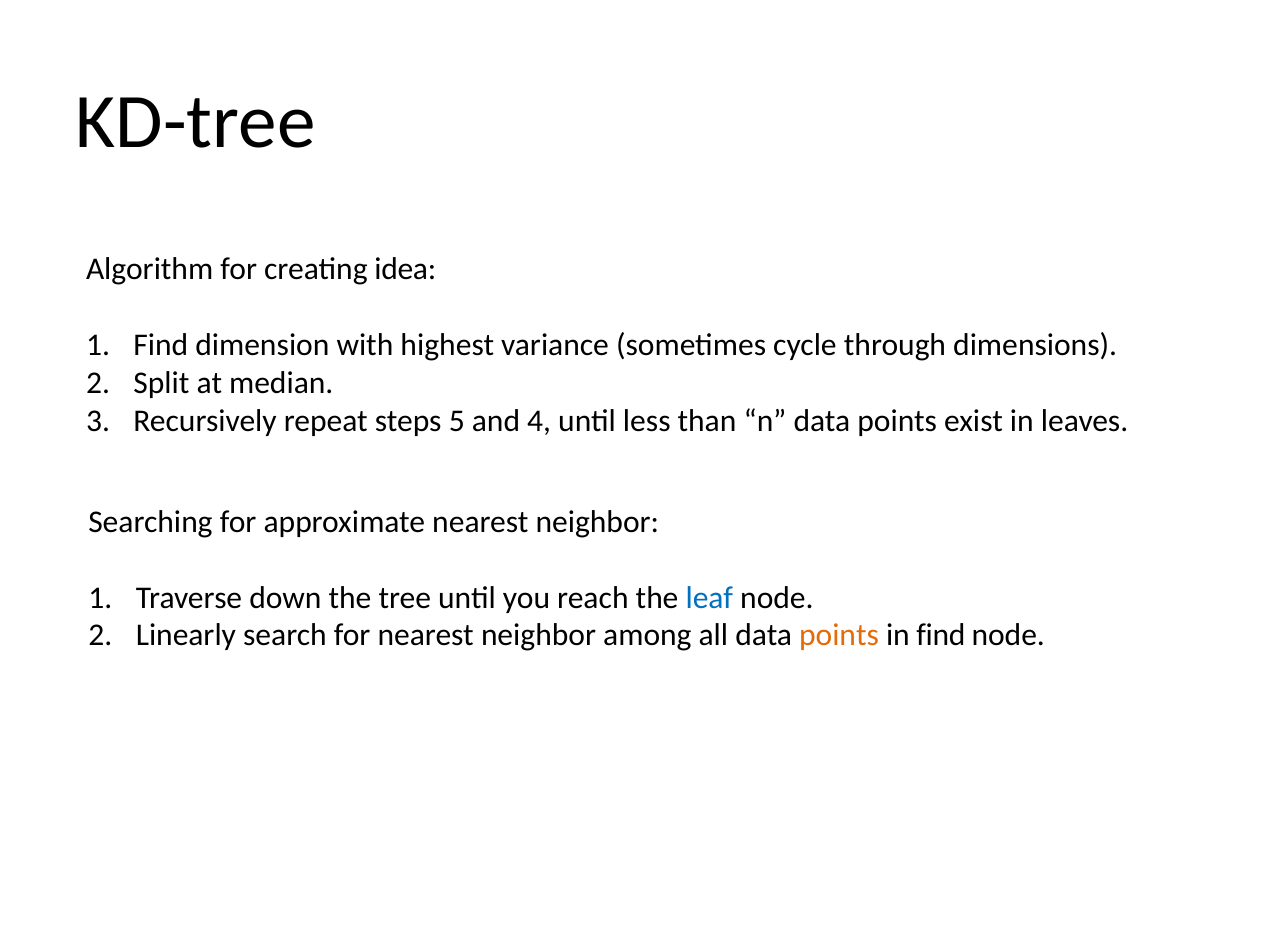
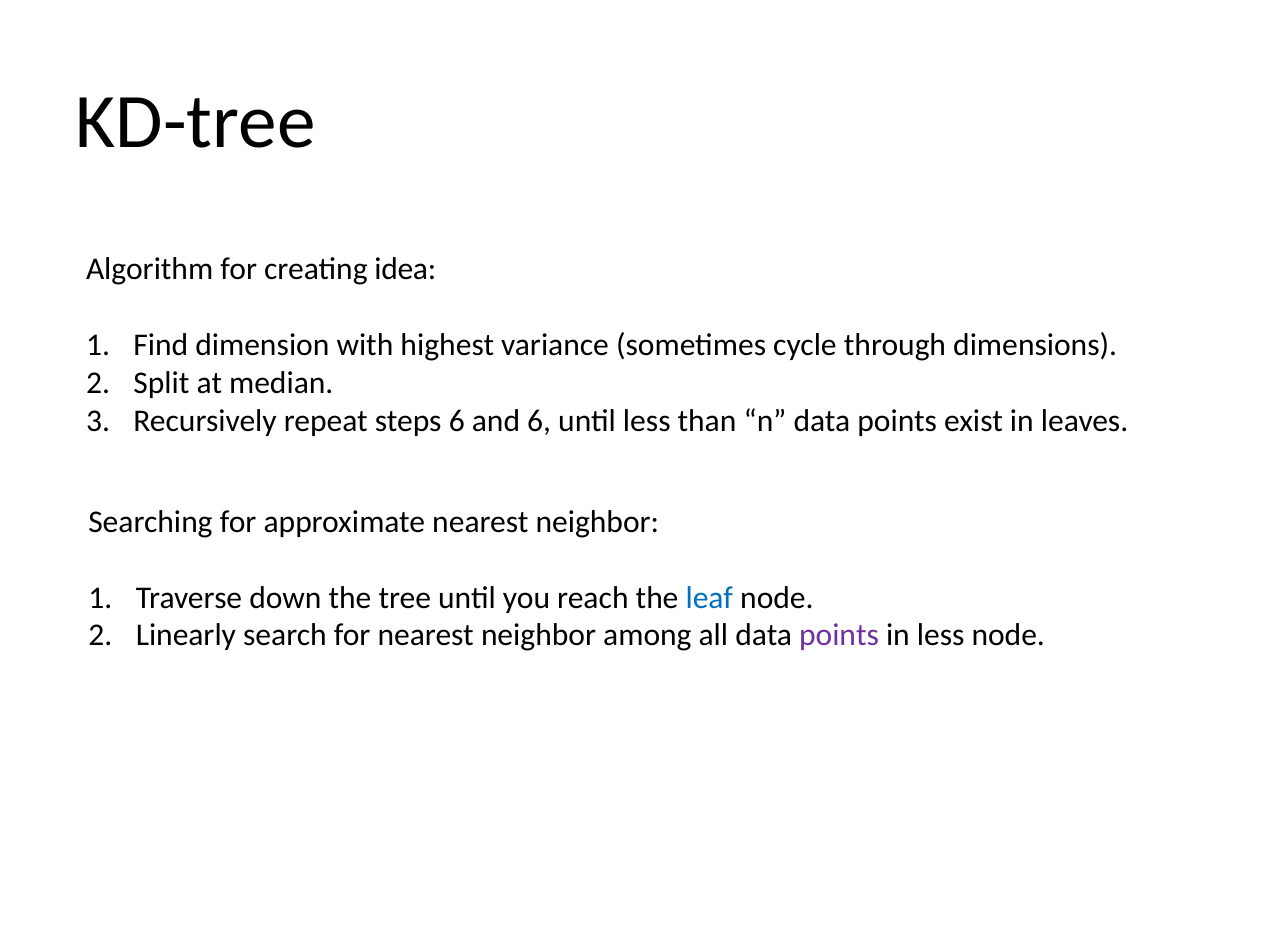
steps 5: 5 -> 6
and 4: 4 -> 6
points at (839, 636) colour: orange -> purple
in find: find -> less
